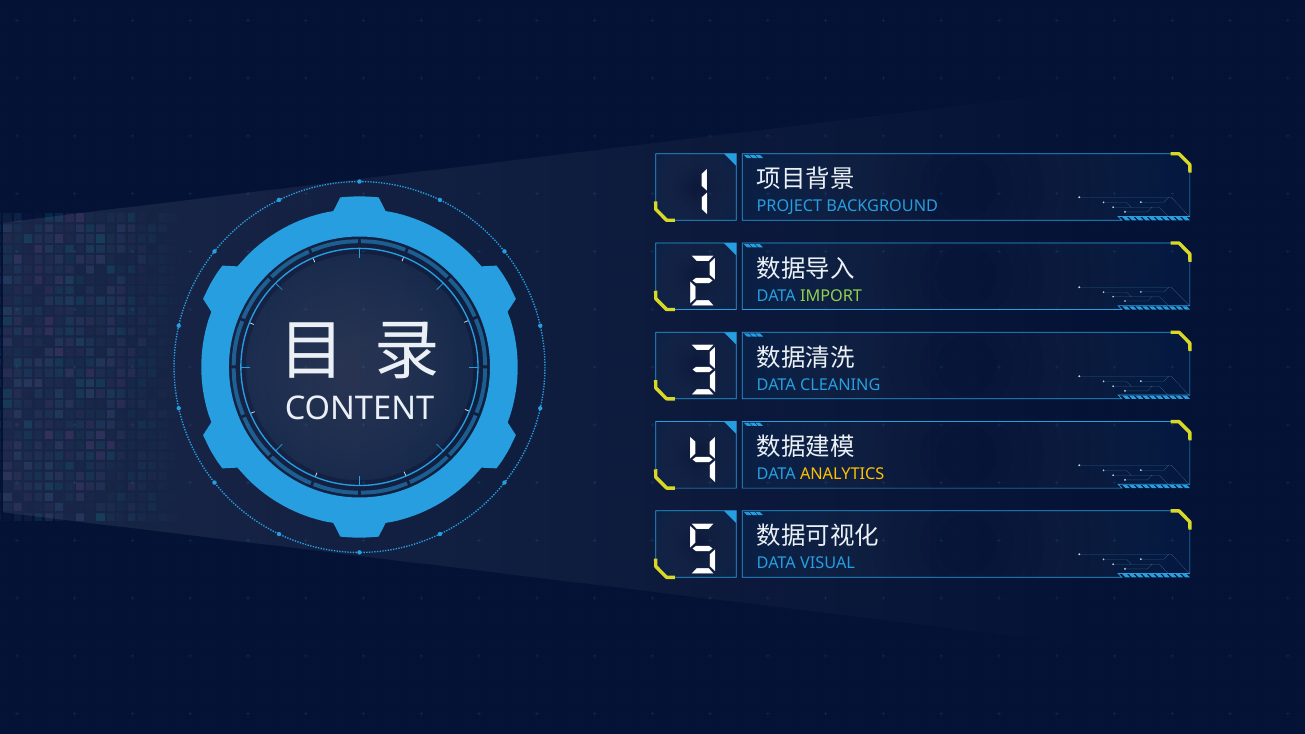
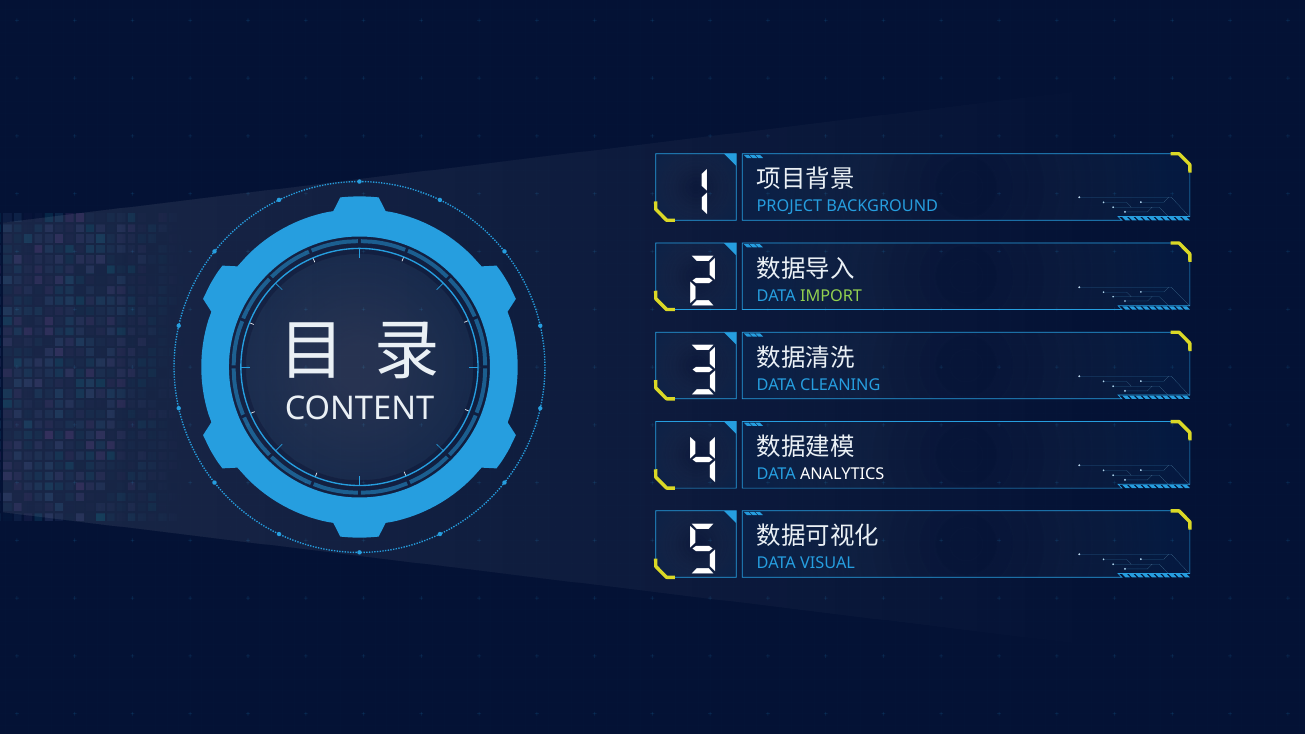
ANALYTICS colour: yellow -> white
